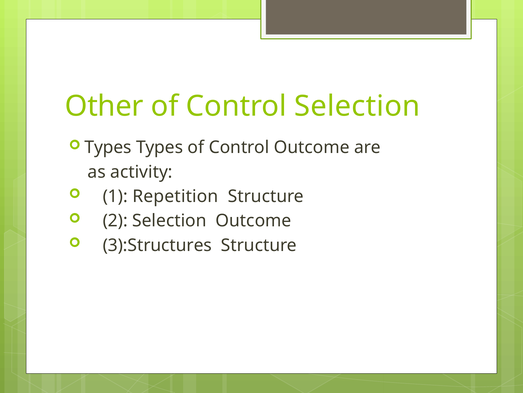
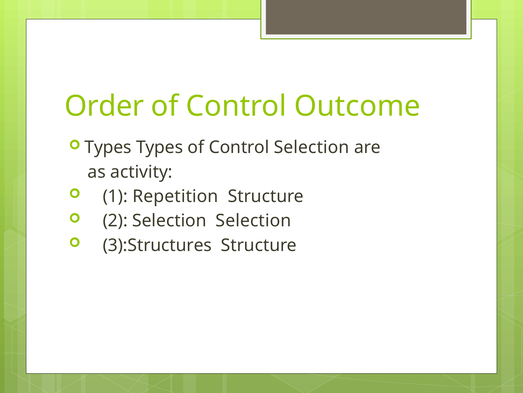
Other: Other -> Order
Control Selection: Selection -> Outcome
Control Outcome: Outcome -> Selection
Selection Outcome: Outcome -> Selection
